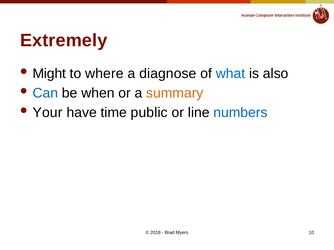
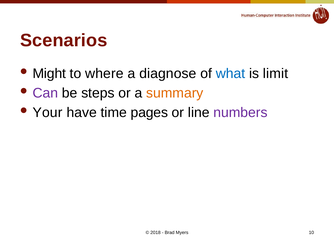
Extremely: Extremely -> Scenarios
also: also -> limit
Can colour: blue -> purple
when: when -> steps
public: public -> pages
numbers colour: blue -> purple
